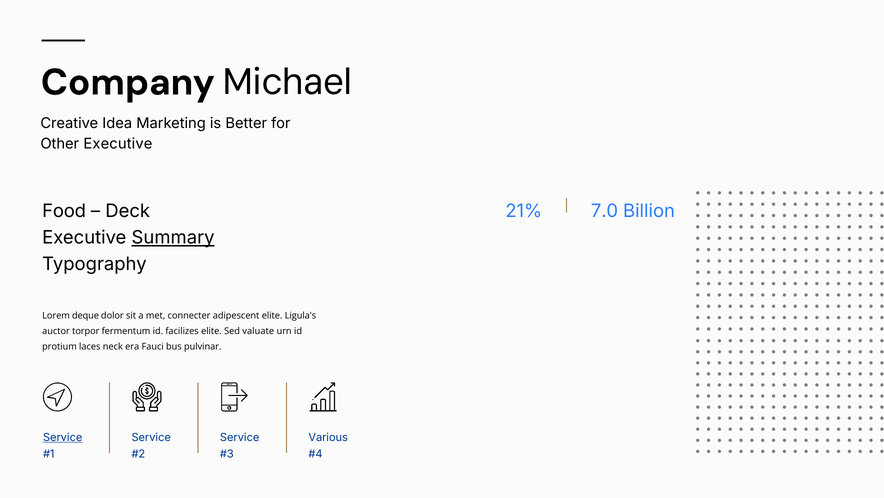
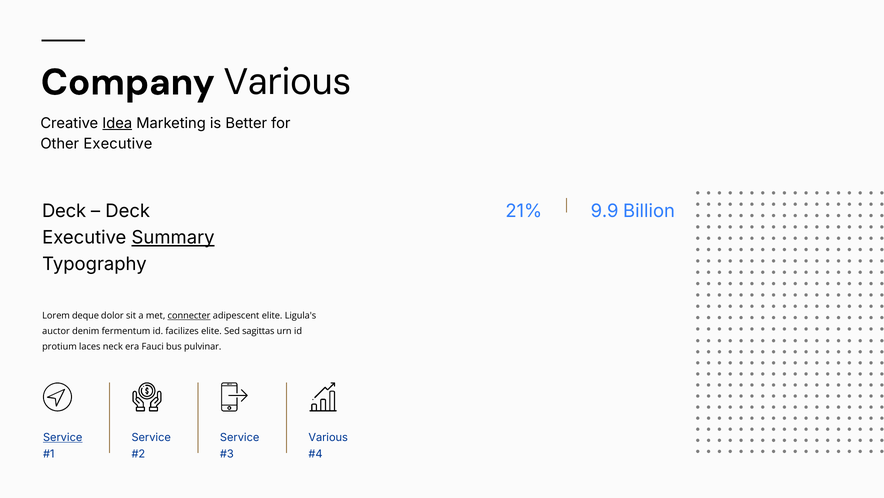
Company Michael: Michael -> Various
Idea underline: none -> present
7.0: 7.0 -> 9.9
Food at (64, 211): Food -> Deck
connecter underline: none -> present
torpor: torpor -> denim
valuate: valuate -> sagittas
